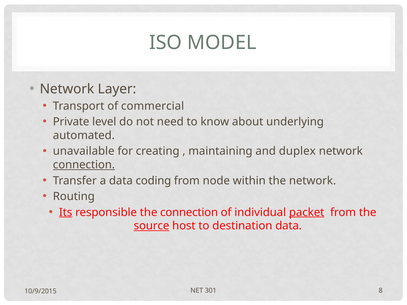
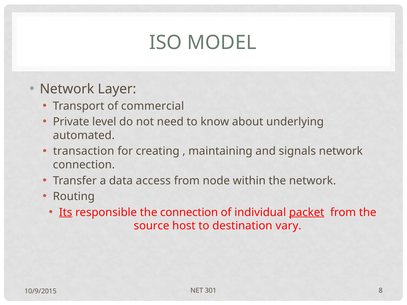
unavailable: unavailable -> transaction
duplex: duplex -> signals
connection at (84, 165) underline: present -> none
coding: coding -> access
source underline: present -> none
destination data: data -> vary
